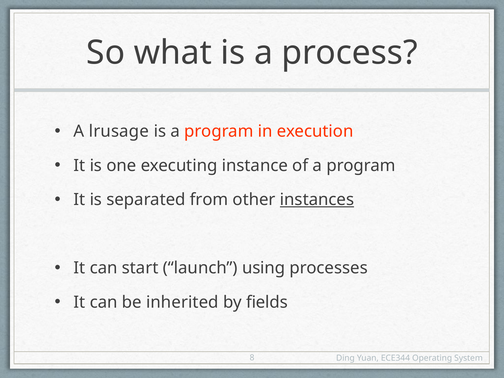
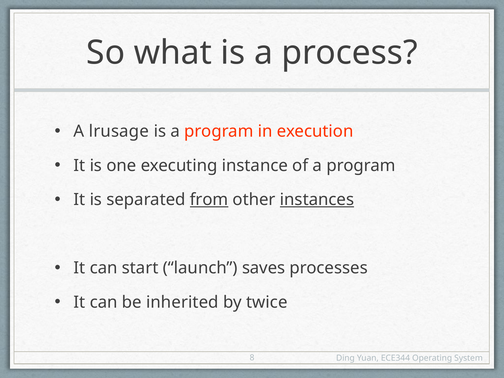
from underline: none -> present
using: using -> saves
fields: fields -> twice
